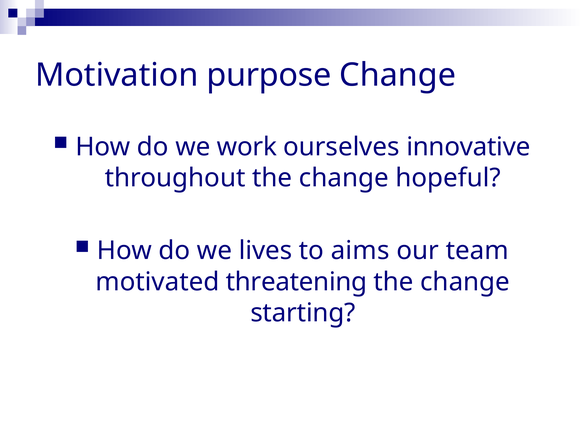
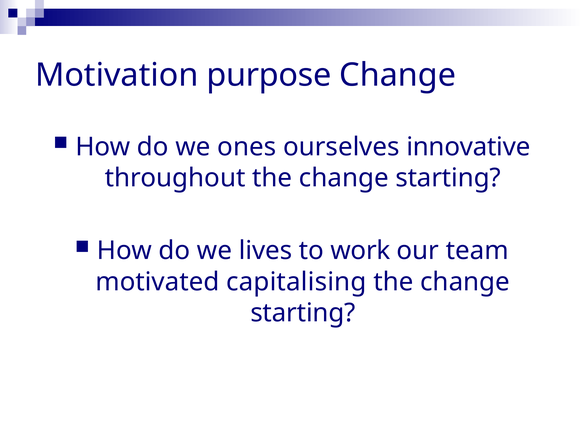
work: work -> ones
throughout the change hopeful: hopeful -> starting
aims: aims -> work
threatening: threatening -> capitalising
